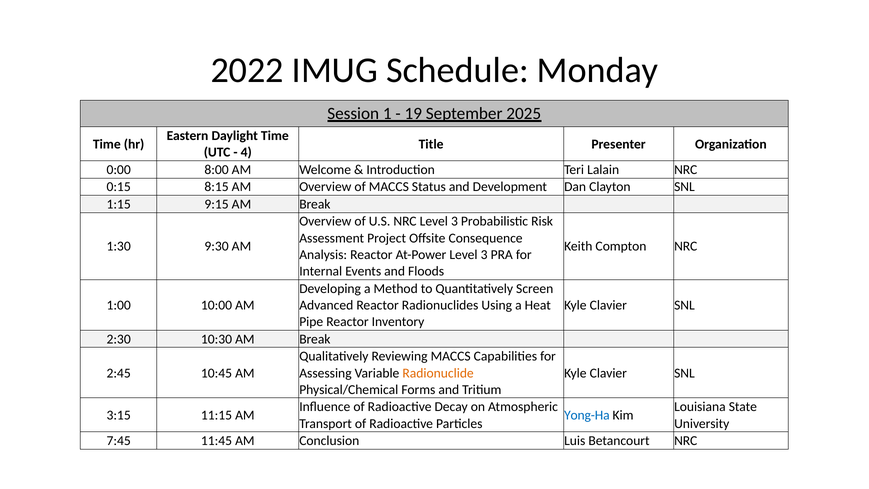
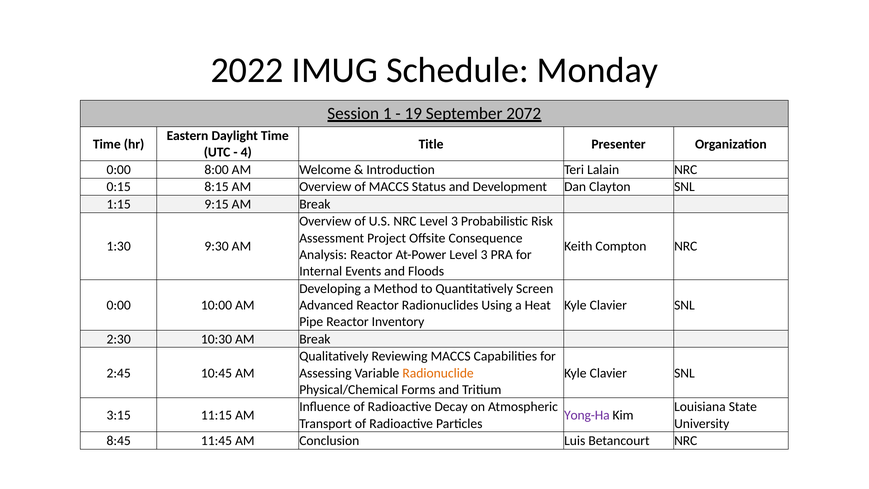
2025: 2025 -> 2072
1:00 at (119, 305): 1:00 -> 0:00
Yong-Ha colour: blue -> purple
7:45: 7:45 -> 8:45
